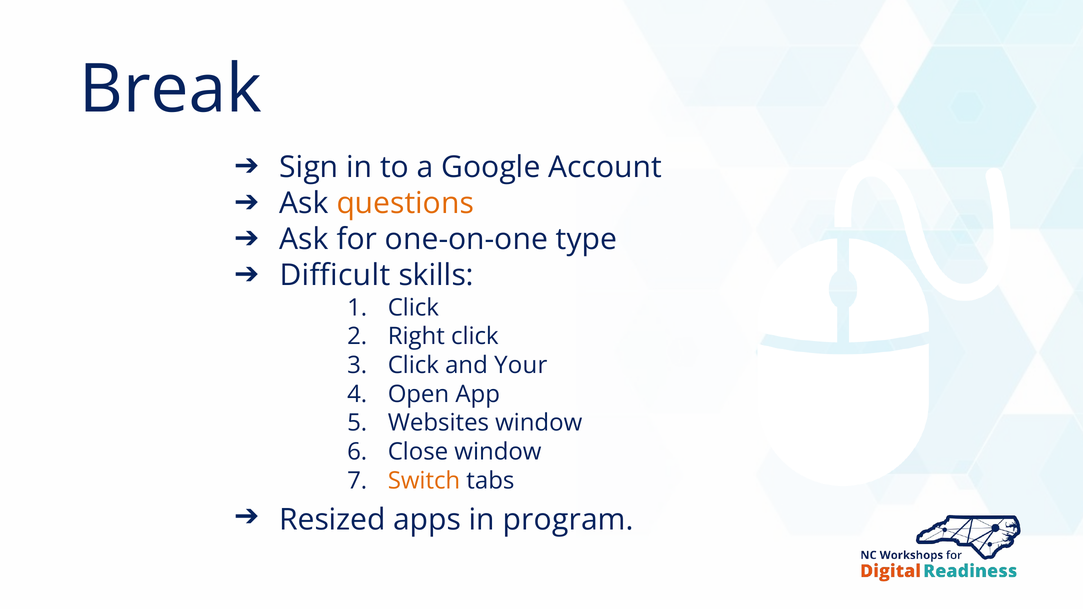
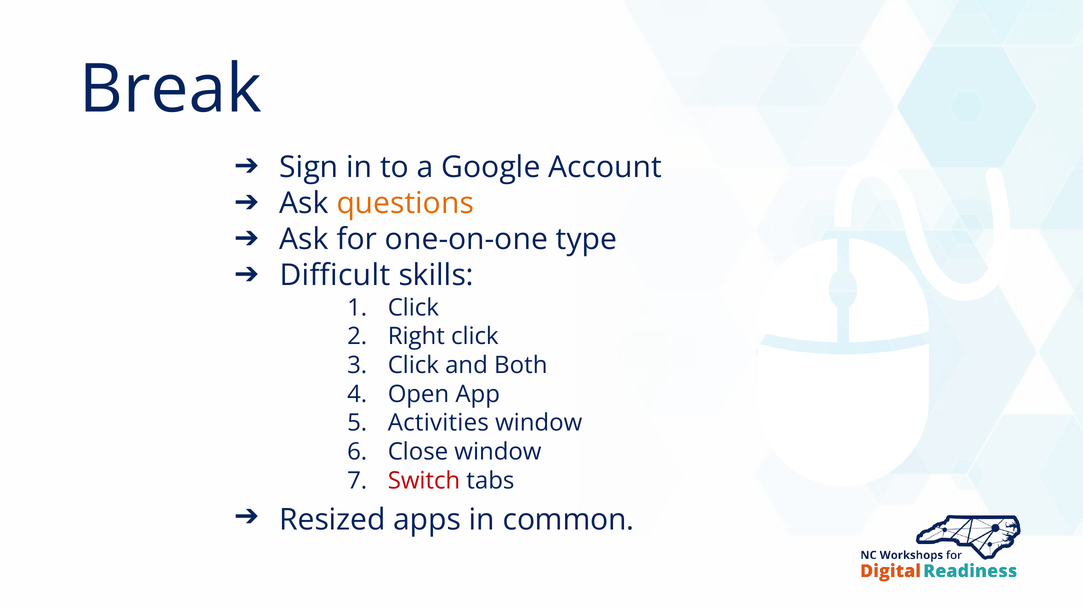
Your: Your -> Both
Websites: Websites -> Activities
Switch colour: orange -> red
program: program -> common
